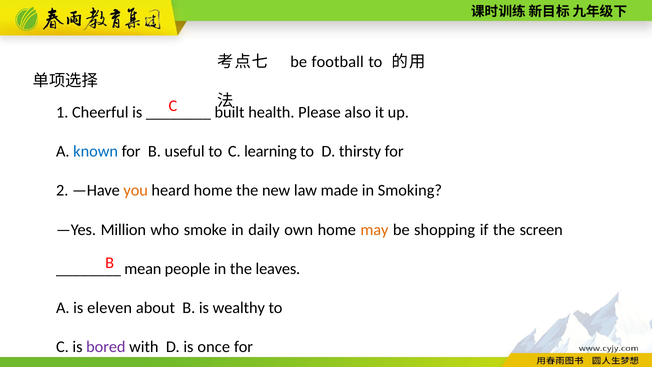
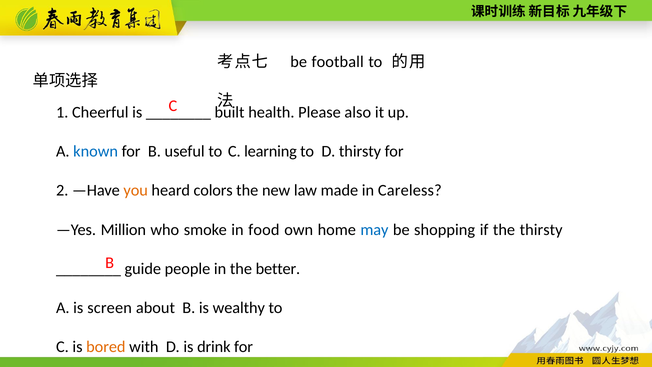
heard home: home -> colors
Smoking: Smoking -> Careless
daily: daily -> food
may colour: orange -> blue
the screen: screen -> thirsty
mean: mean -> guide
leaves: leaves -> better
eleven: eleven -> screen
bored colour: purple -> orange
once: once -> drink
